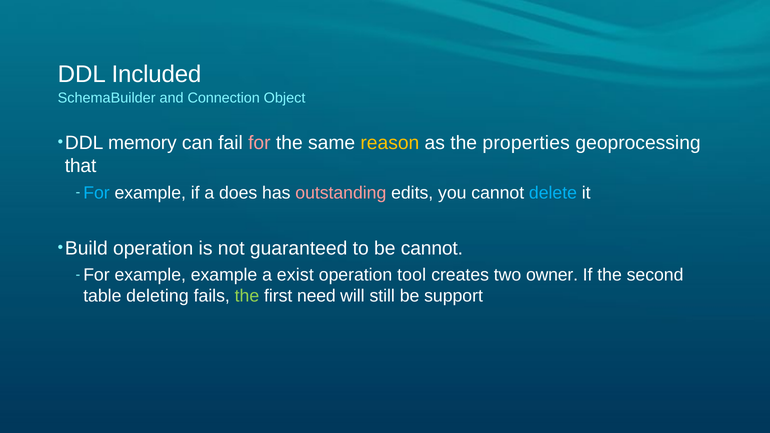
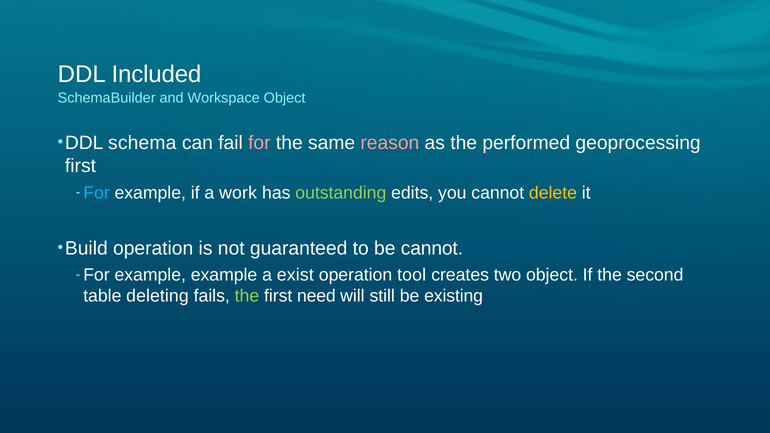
Connection: Connection -> Workspace
memory: memory -> schema
reason colour: yellow -> pink
properties: properties -> performed
that at (81, 166): that -> first
does: does -> work
outstanding colour: pink -> light green
delete colour: light blue -> yellow
two owner: owner -> object
support: support -> existing
